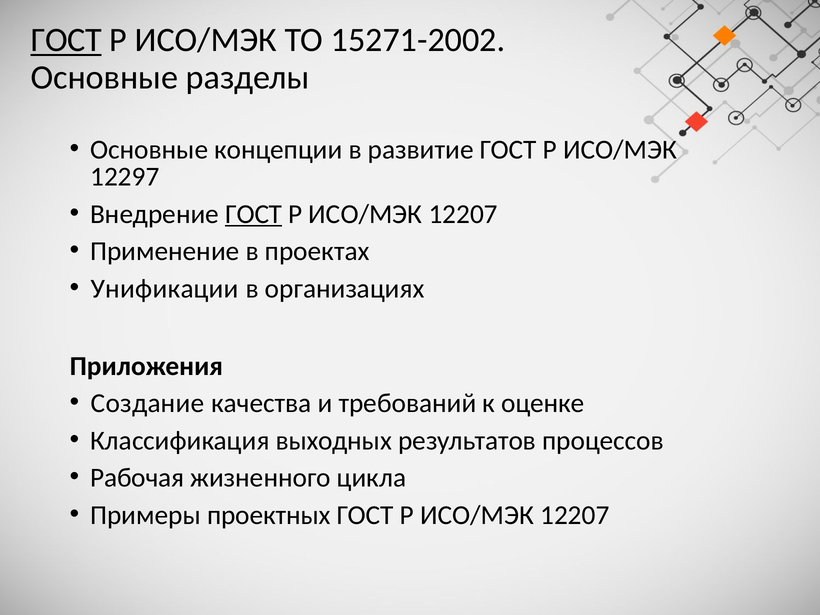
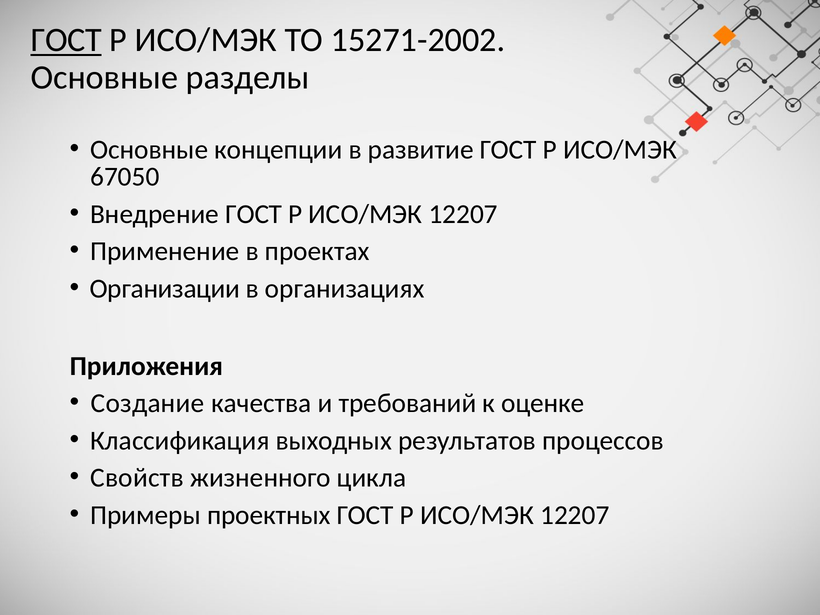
12297: 12297 -> 67050
ГОСТ at (254, 214) underline: present -> none
Унификации: Унификации -> Организации
Рабочая: Рабочая -> Свойств
